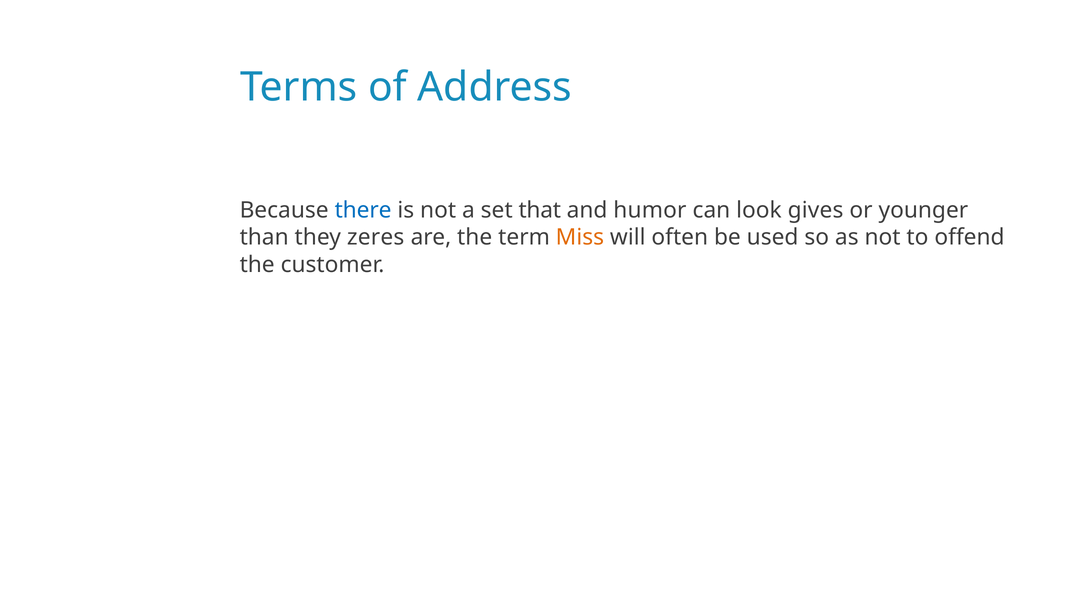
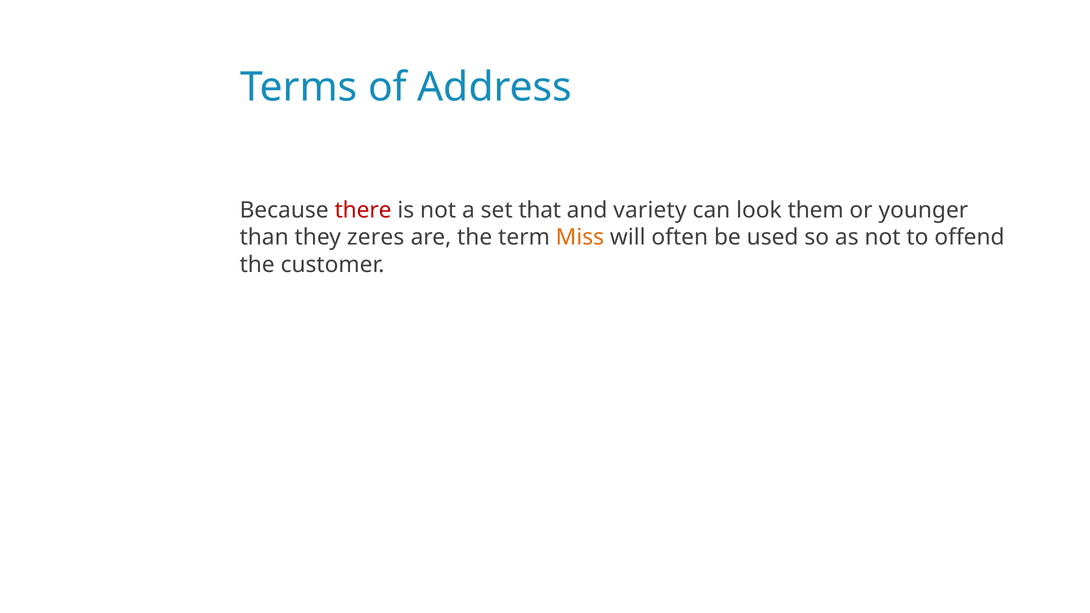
there colour: blue -> red
humor: humor -> variety
gives: gives -> them
